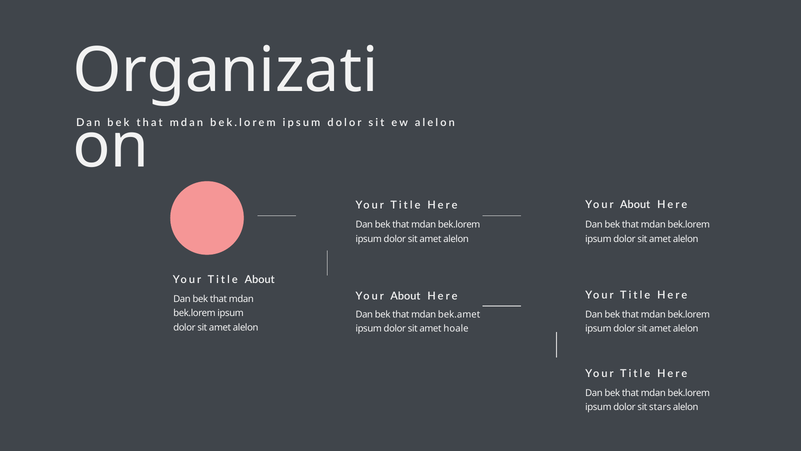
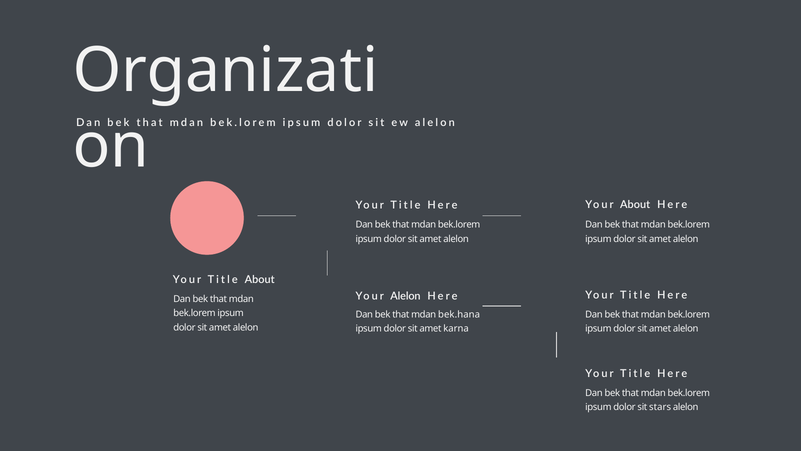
About at (405, 296): About -> Alelon
bek.amet: bek.amet -> bek.hana
hoale: hoale -> karna
